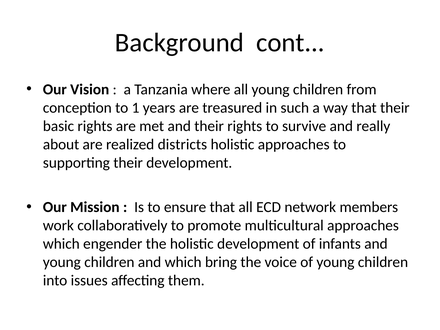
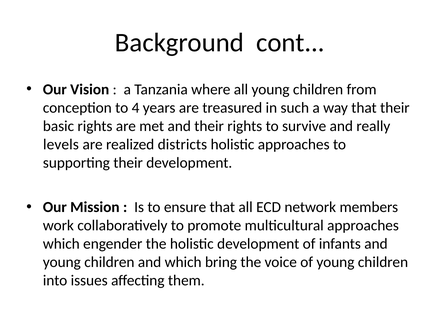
1: 1 -> 4
about: about -> levels
